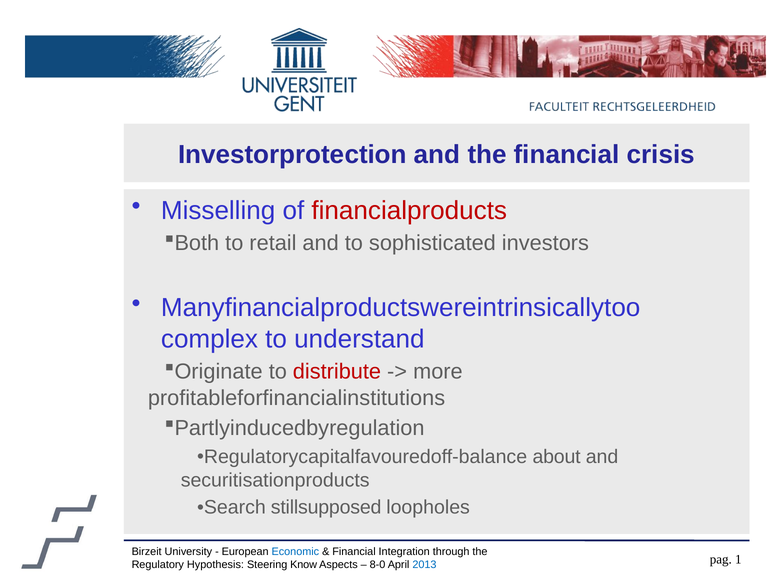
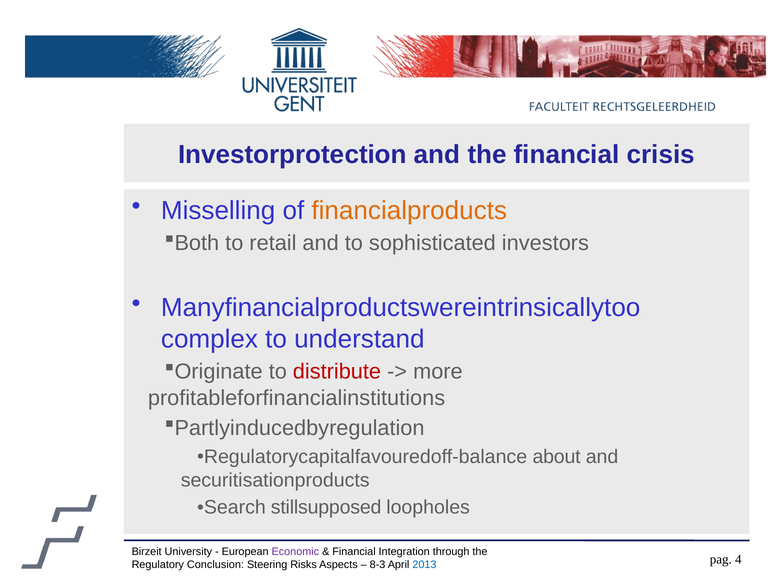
financialproducts colour: red -> orange
Economic colour: blue -> purple
1: 1 -> 4
Hypothesis: Hypothesis -> Conclusion
Know: Know -> Risks
8-0: 8-0 -> 8-3
